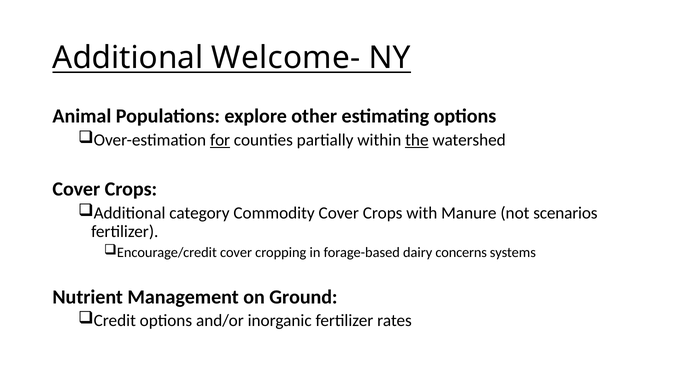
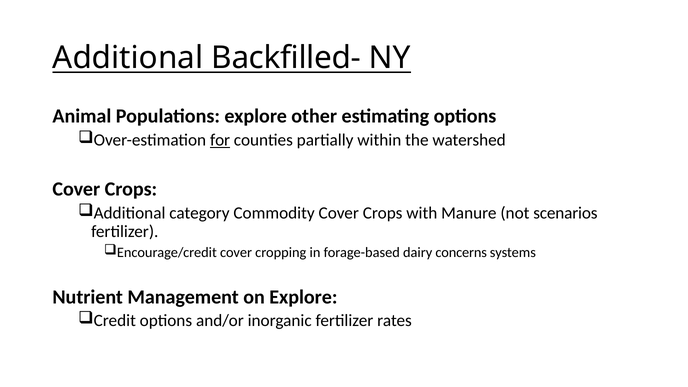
Welcome-: Welcome- -> Backfilled-
the underline: present -> none
on Ground: Ground -> Explore
